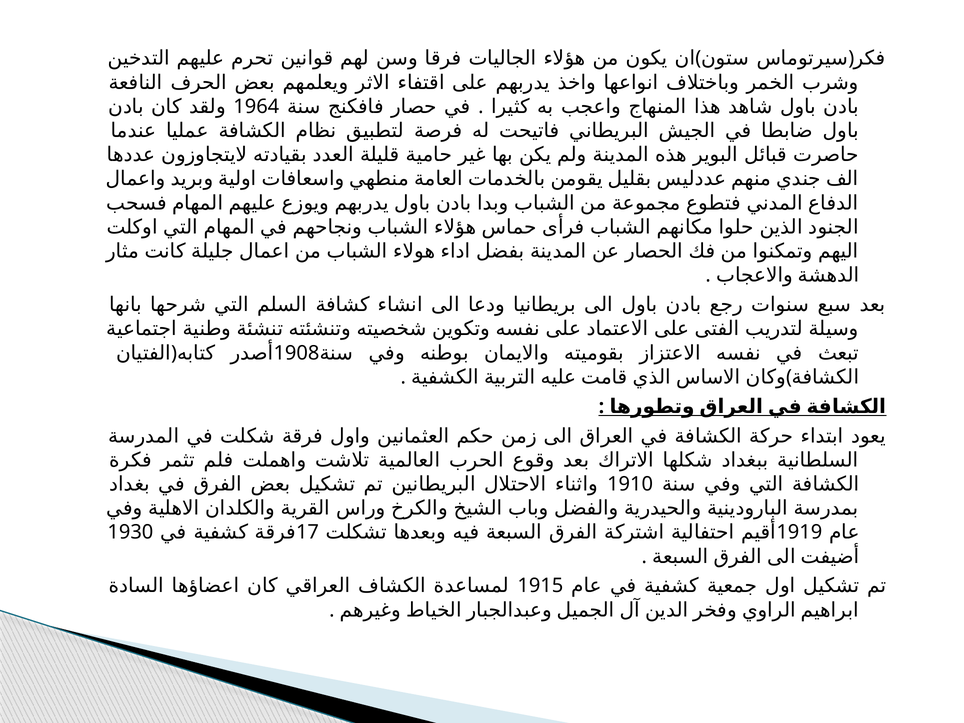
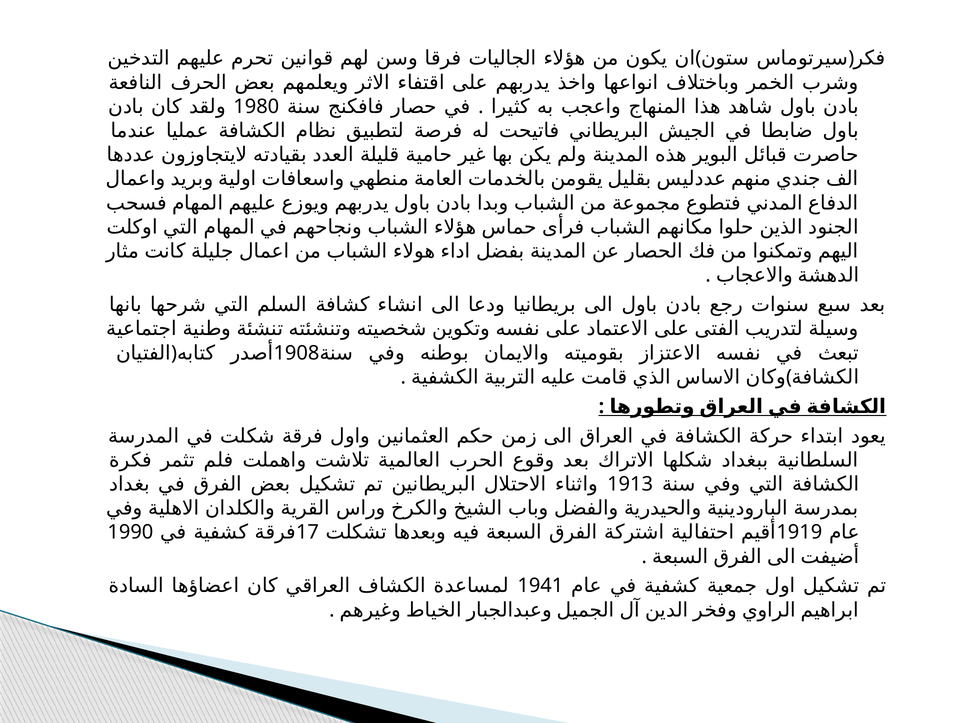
1964: 1964 -> 1980
1910: 1910 -> 1913
1930: 1930 -> 1990
1915: 1915 -> 1941
